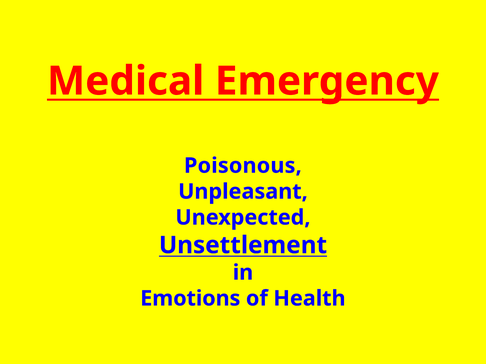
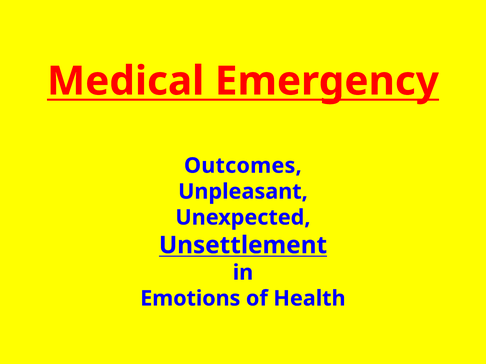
Poisonous: Poisonous -> Outcomes
